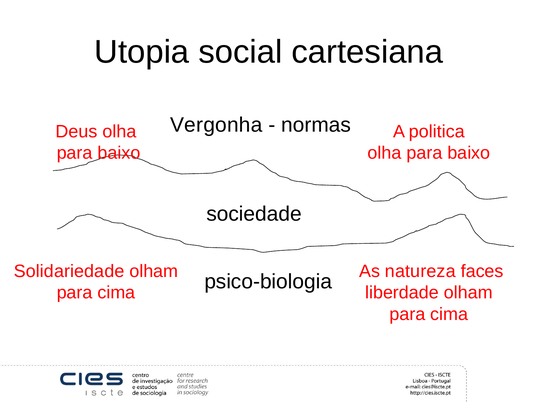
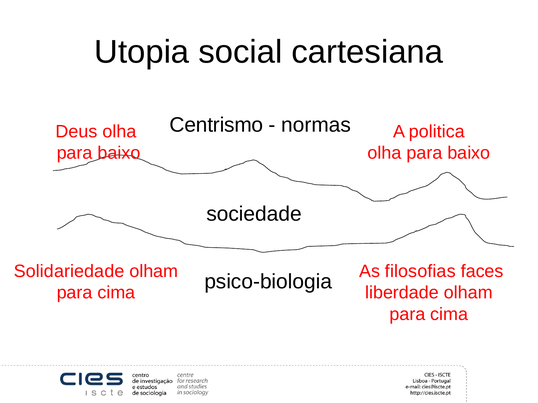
Vergonha: Vergonha -> Centrismo
natureza: natureza -> filosofias
